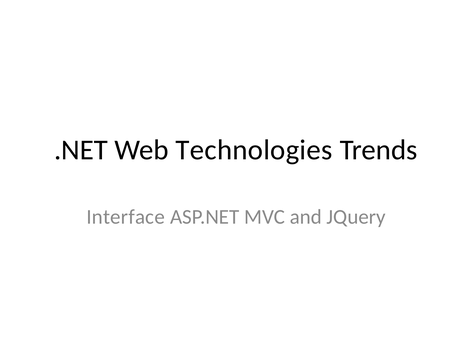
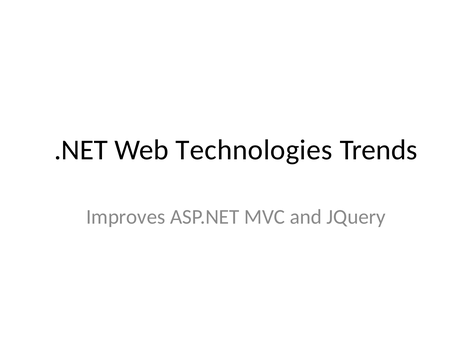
Interface: Interface -> Improves
